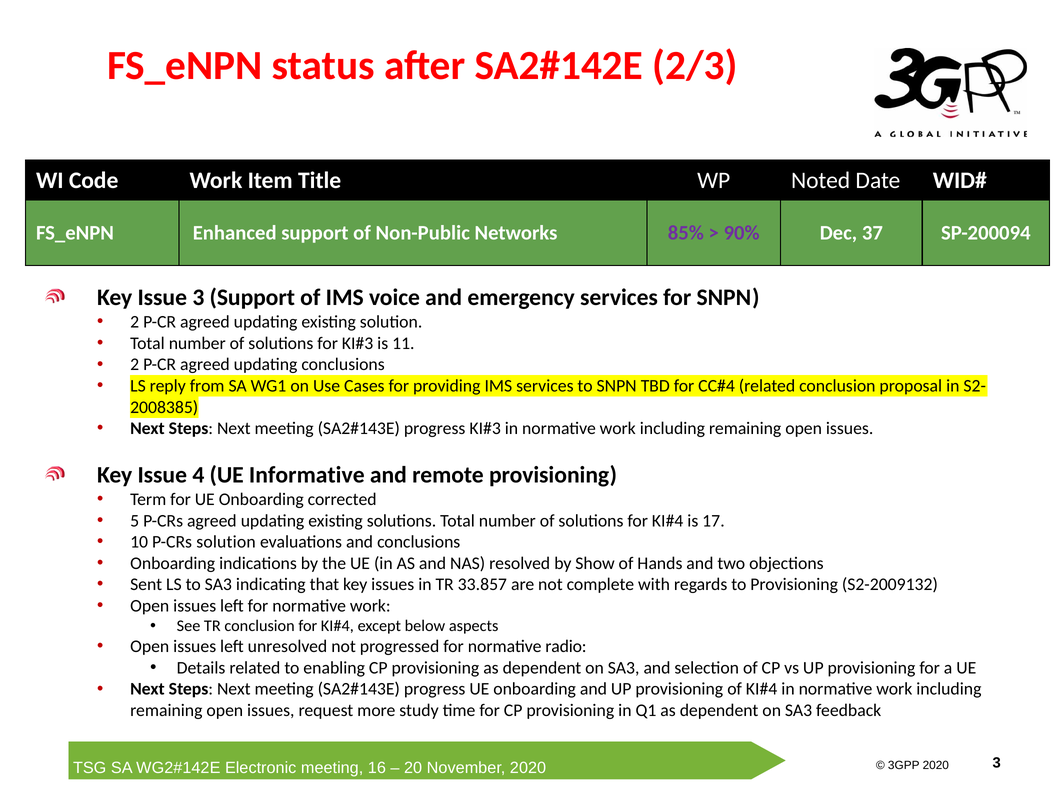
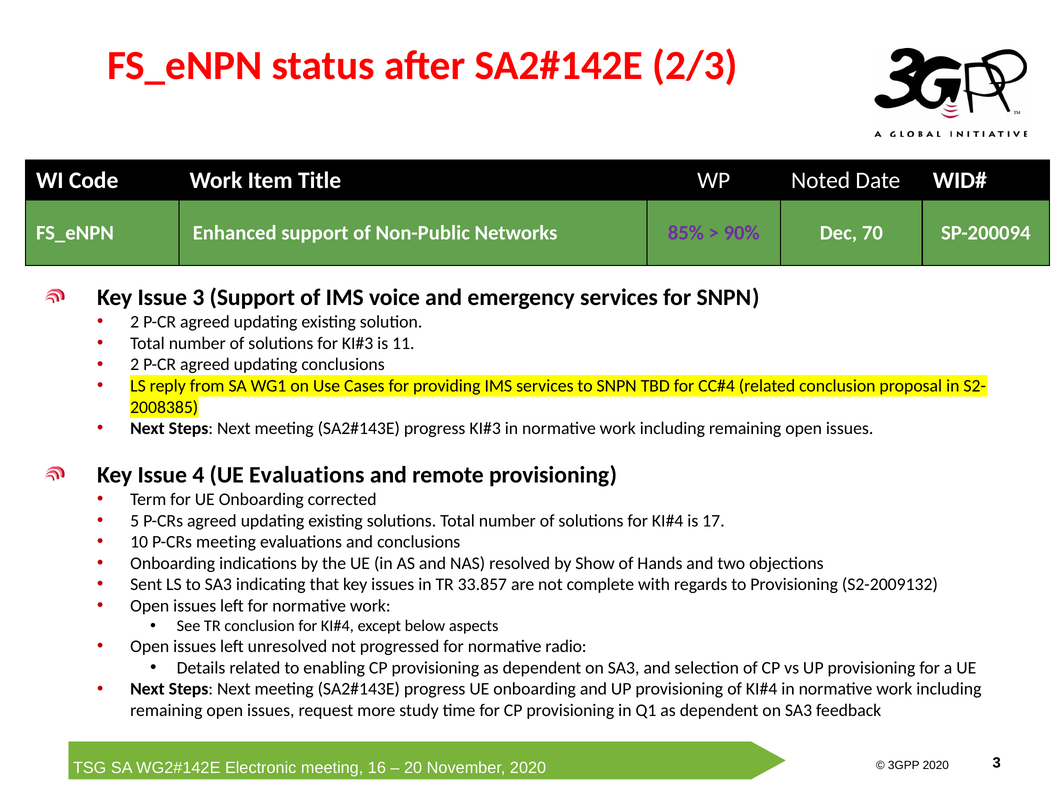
37: 37 -> 70
UE Informative: Informative -> Evaluations
P-CRs solution: solution -> meeting
